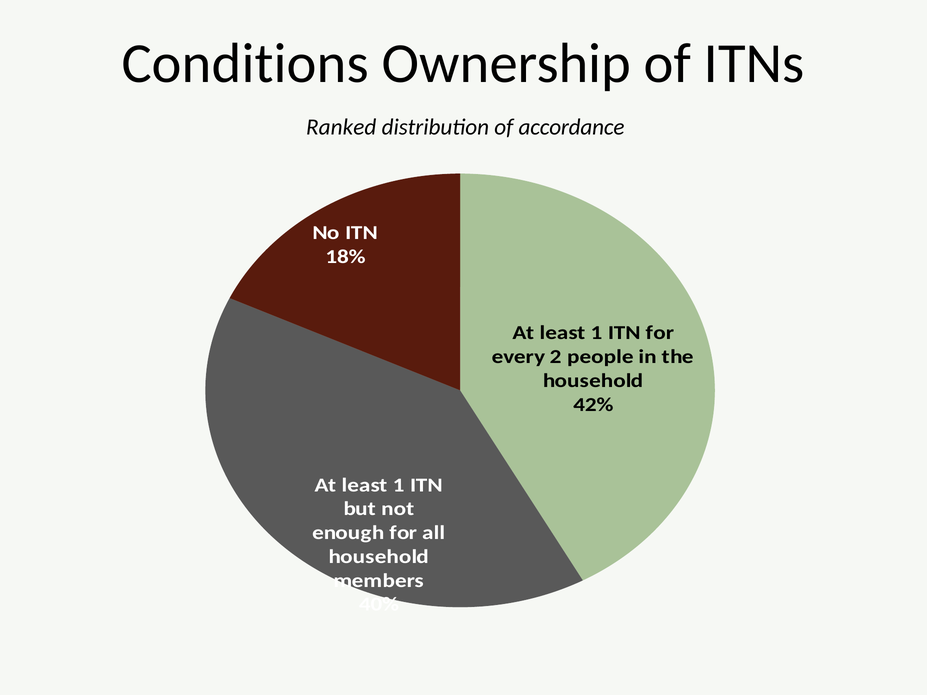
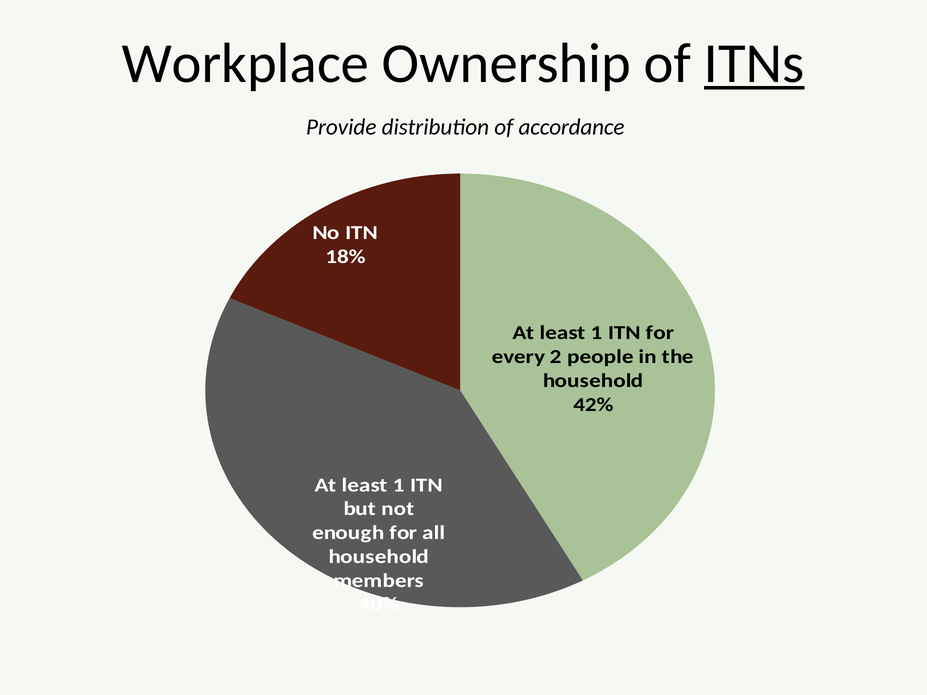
Conditions: Conditions -> Workplace
ITNs underline: none -> present
Ranked: Ranked -> Provide
